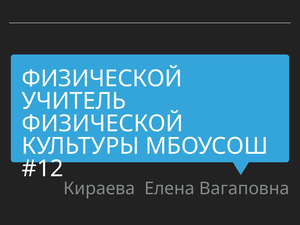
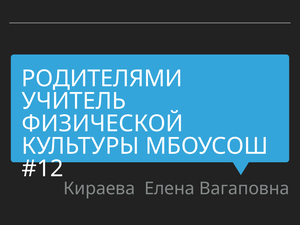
ФИЗИЧЕСКОЙ at (102, 79): ФИЗИЧЕСКОЙ -> РОДИТЕЛЯМИ
